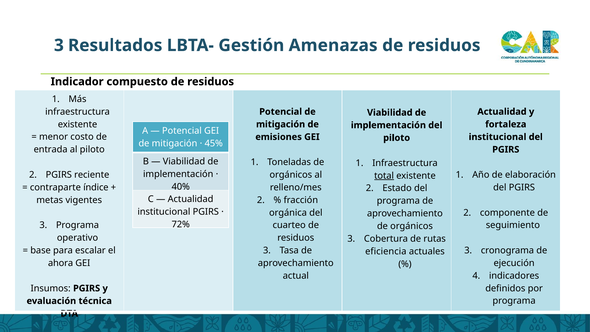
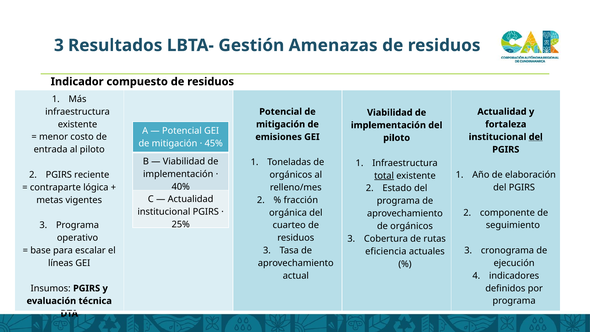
del at (536, 137) underline: none -> present
índice: índice -> lógica
72%: 72% -> 25%
ahora: ahora -> líneas
